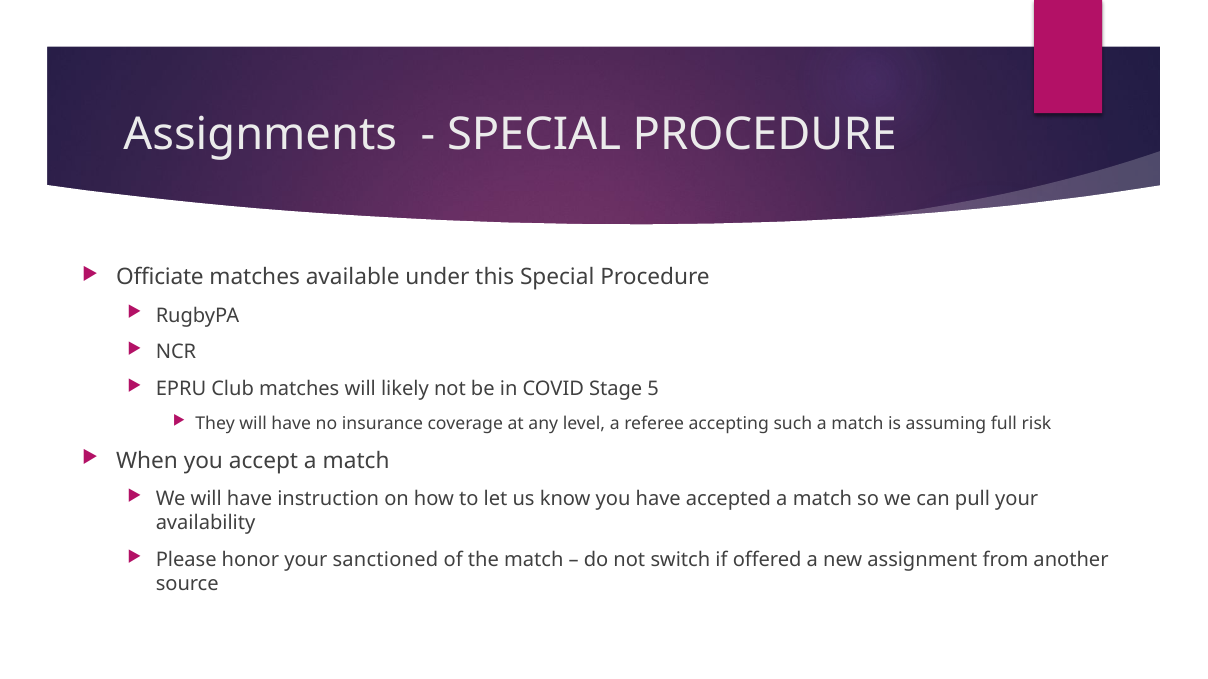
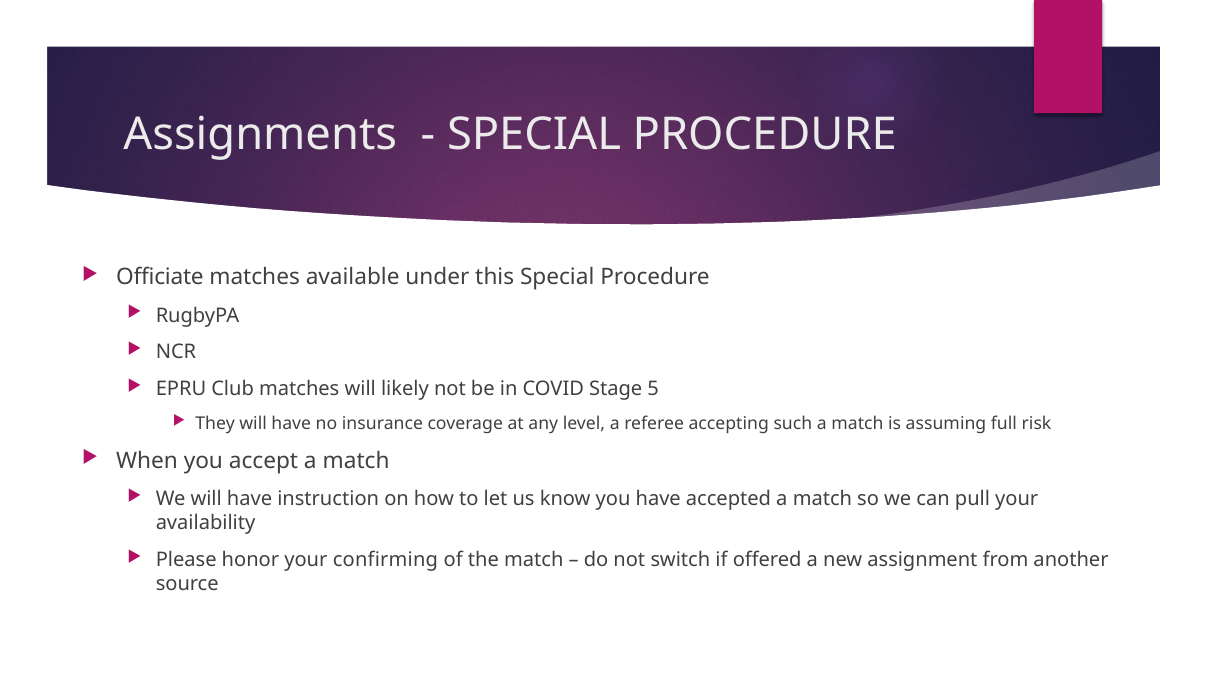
sanctioned: sanctioned -> confirming
